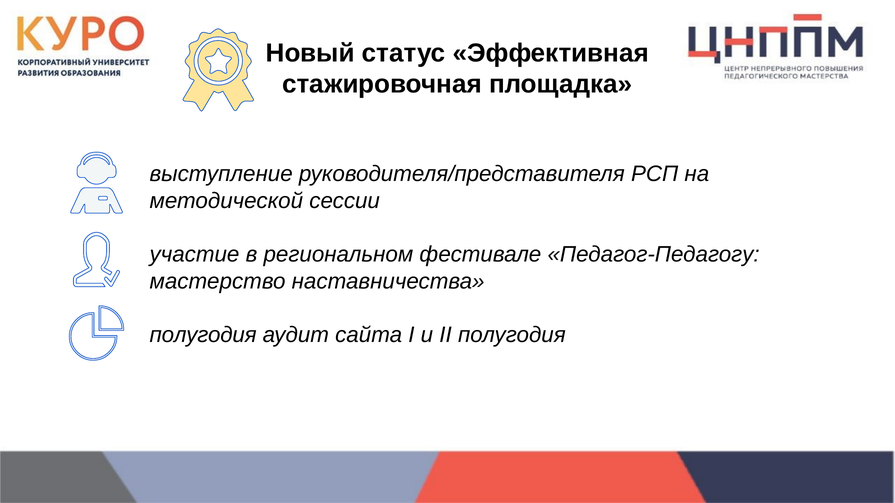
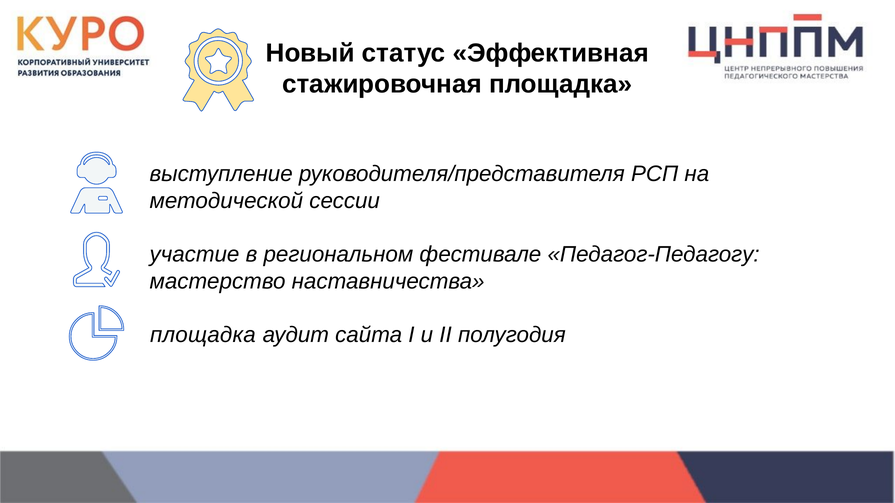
полугодия at (203, 335): полугодия -> площадка
